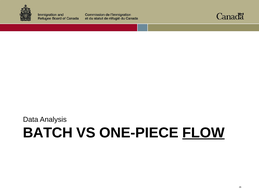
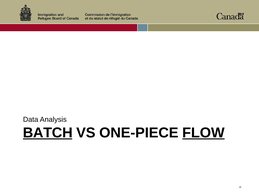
BATCH underline: none -> present
